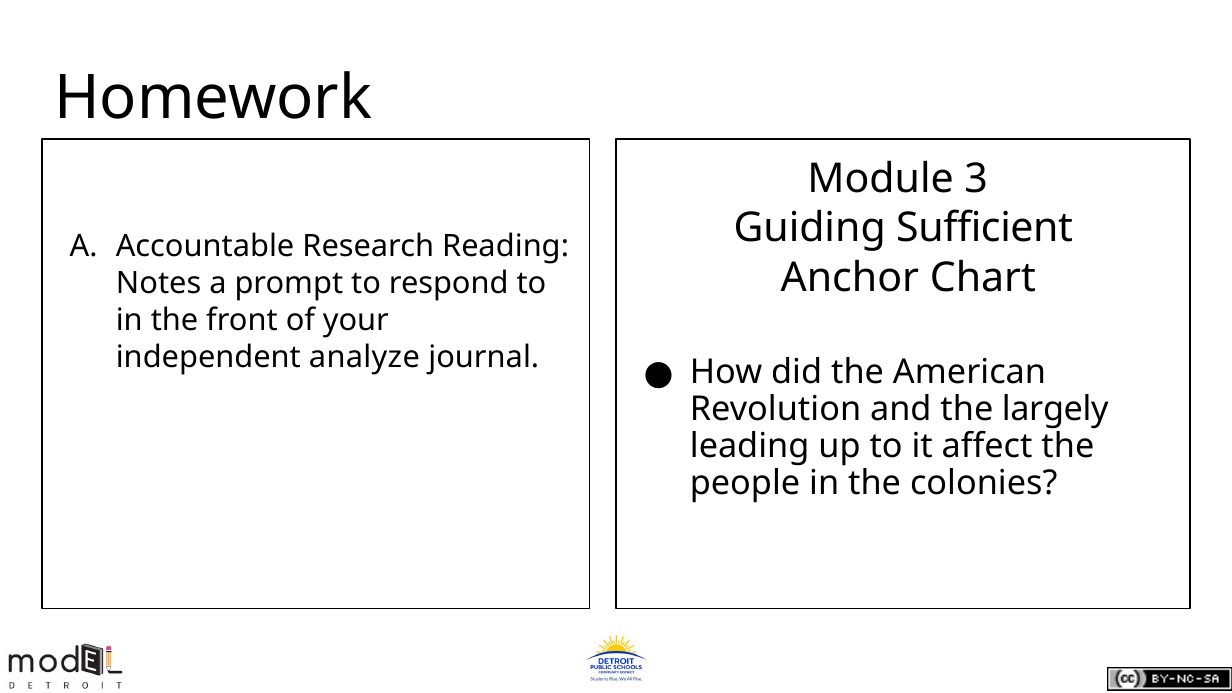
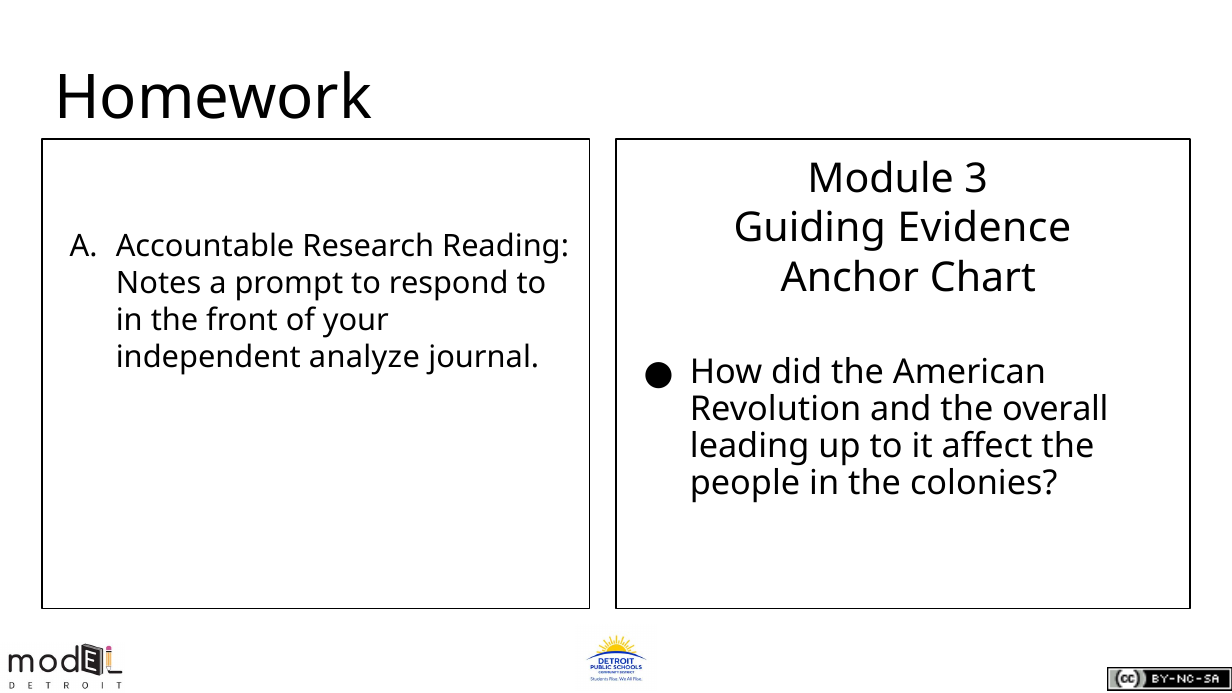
Sufficient: Sufficient -> Evidence
largely: largely -> overall
